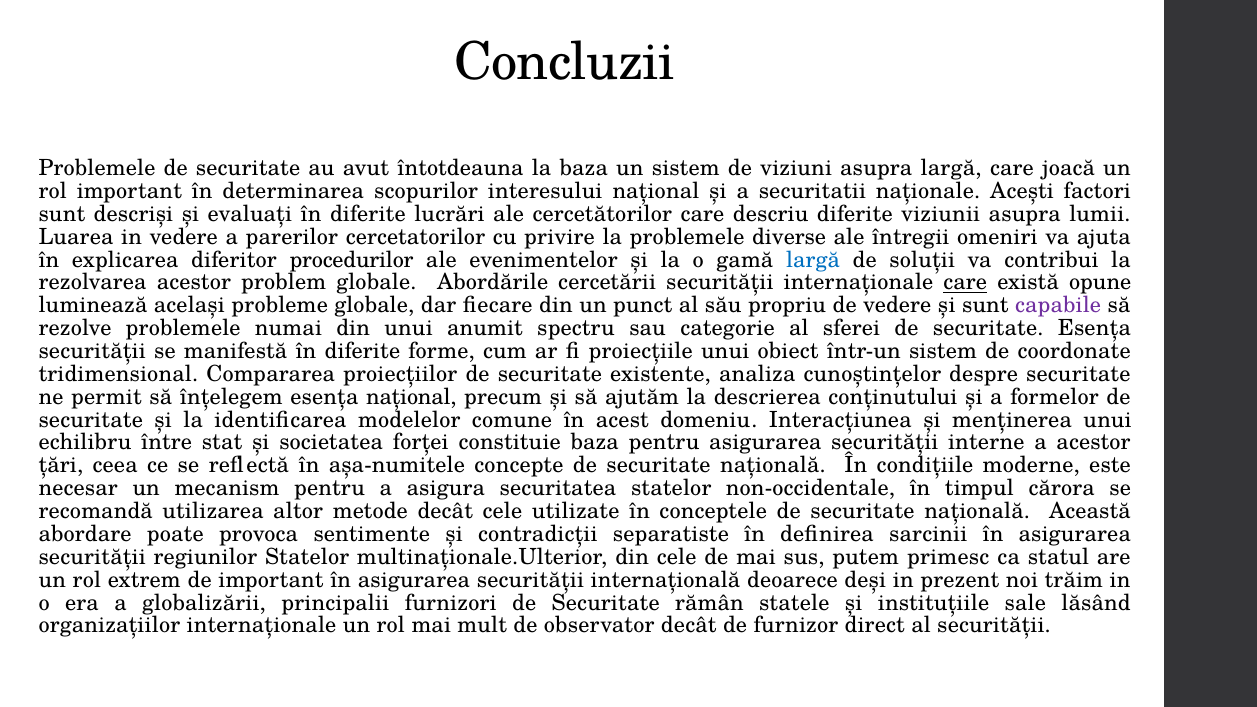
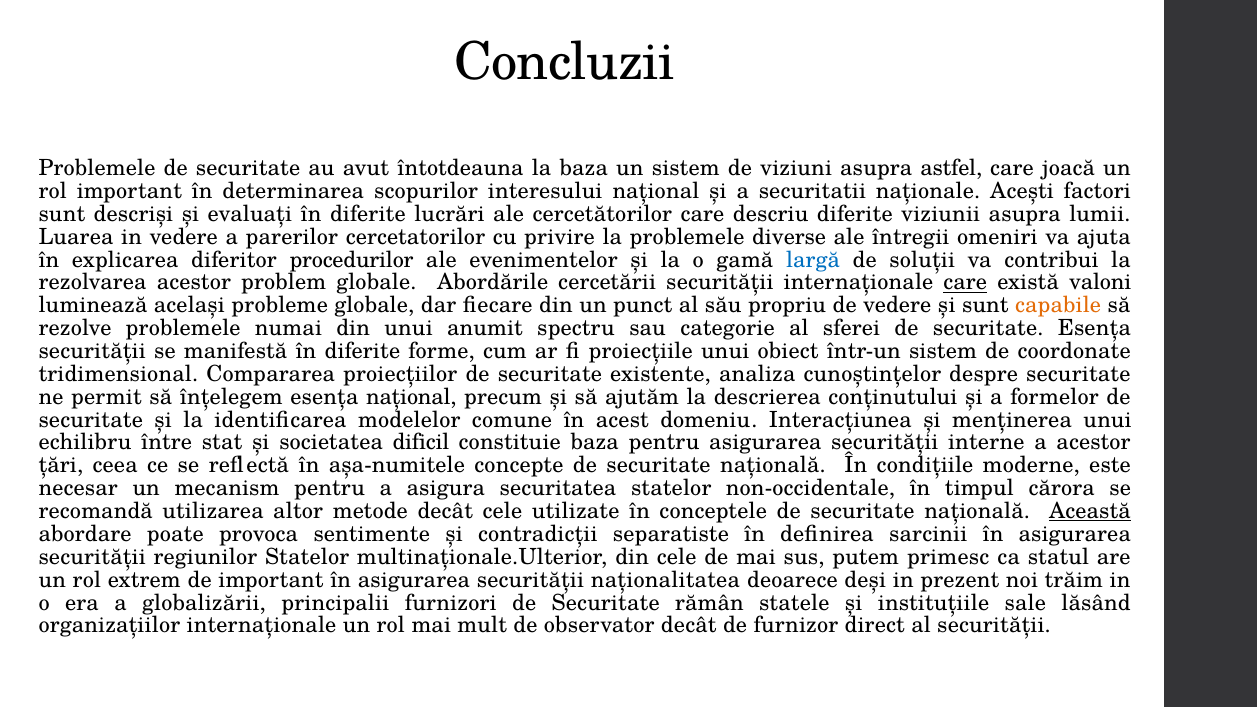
asupra largă: largă -> astfel
opune: opune -> valoni
capabile colour: purple -> orange
forței: forței -> dificil
Această underline: none -> present
internațională: internațională -> naționalitatea
